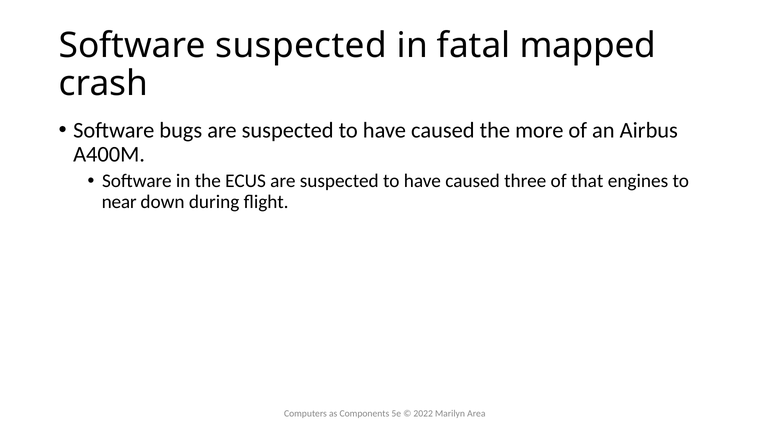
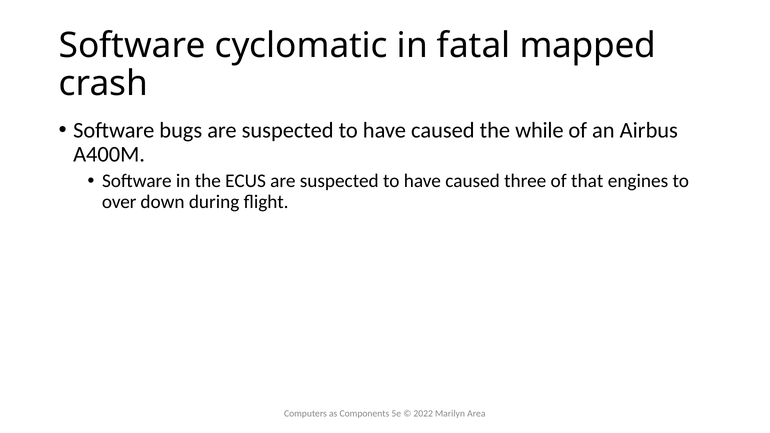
Software suspected: suspected -> cyclomatic
more: more -> while
near: near -> over
